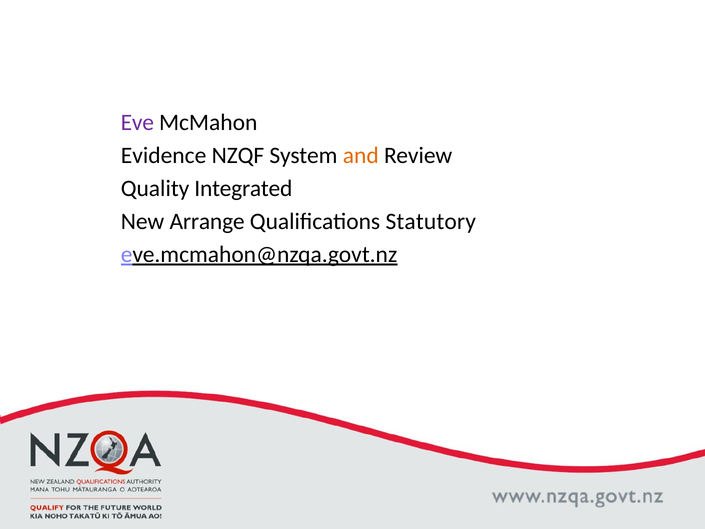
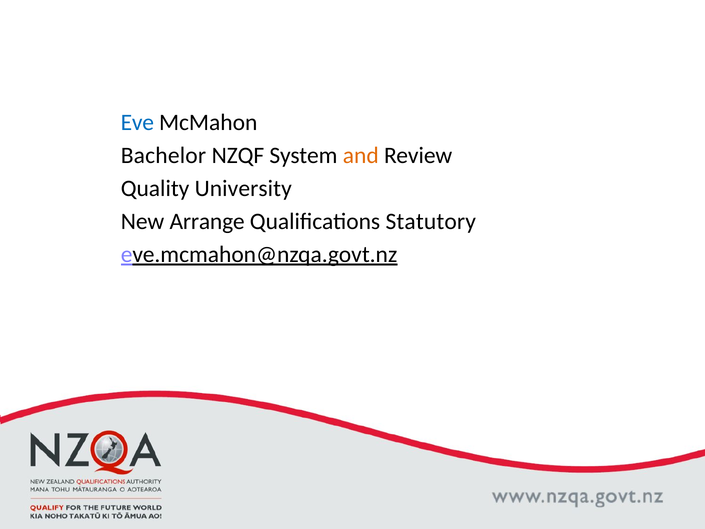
Eve colour: purple -> blue
Evidence: Evidence -> Bachelor
Integrated: Integrated -> University
